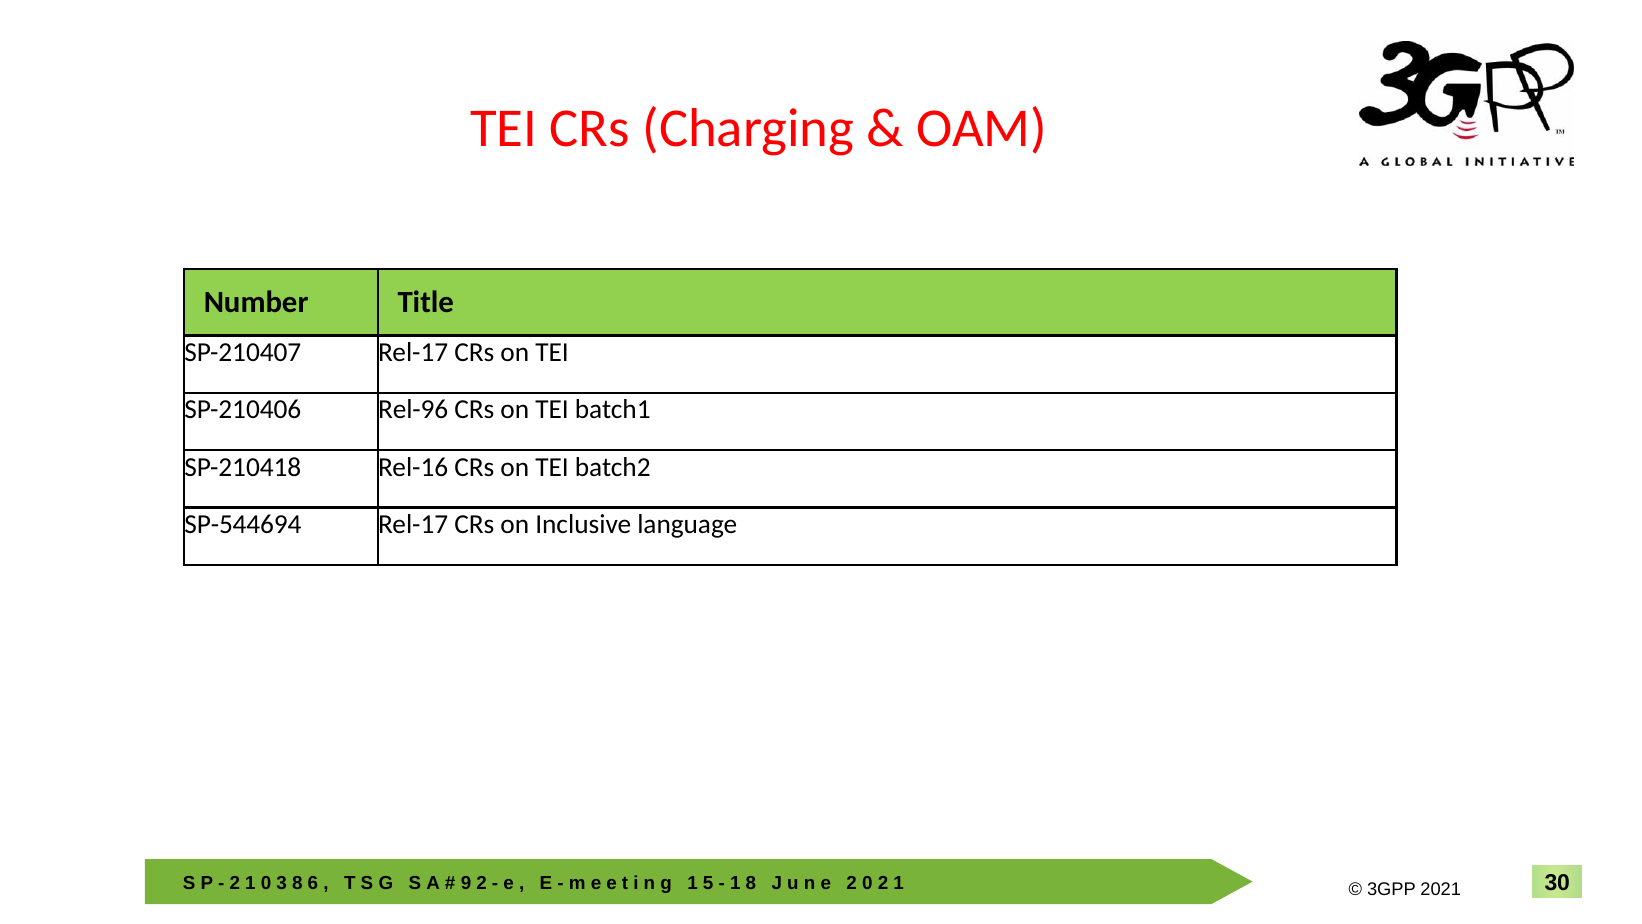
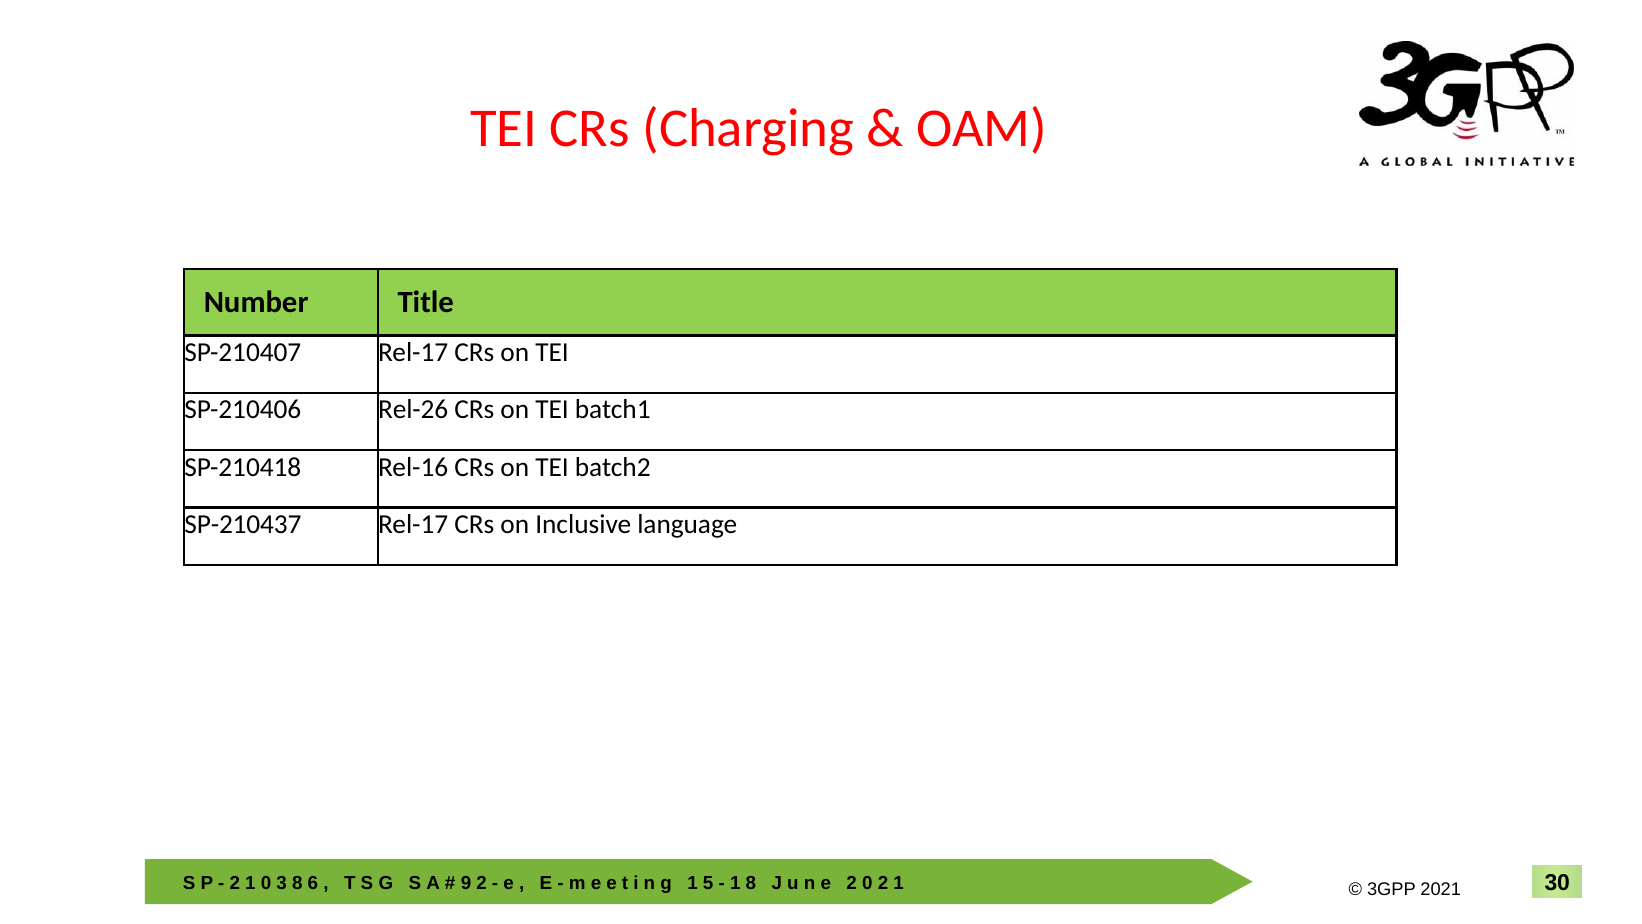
Rel-96: Rel-96 -> Rel-26
SP-544694: SP-544694 -> SP-210437
